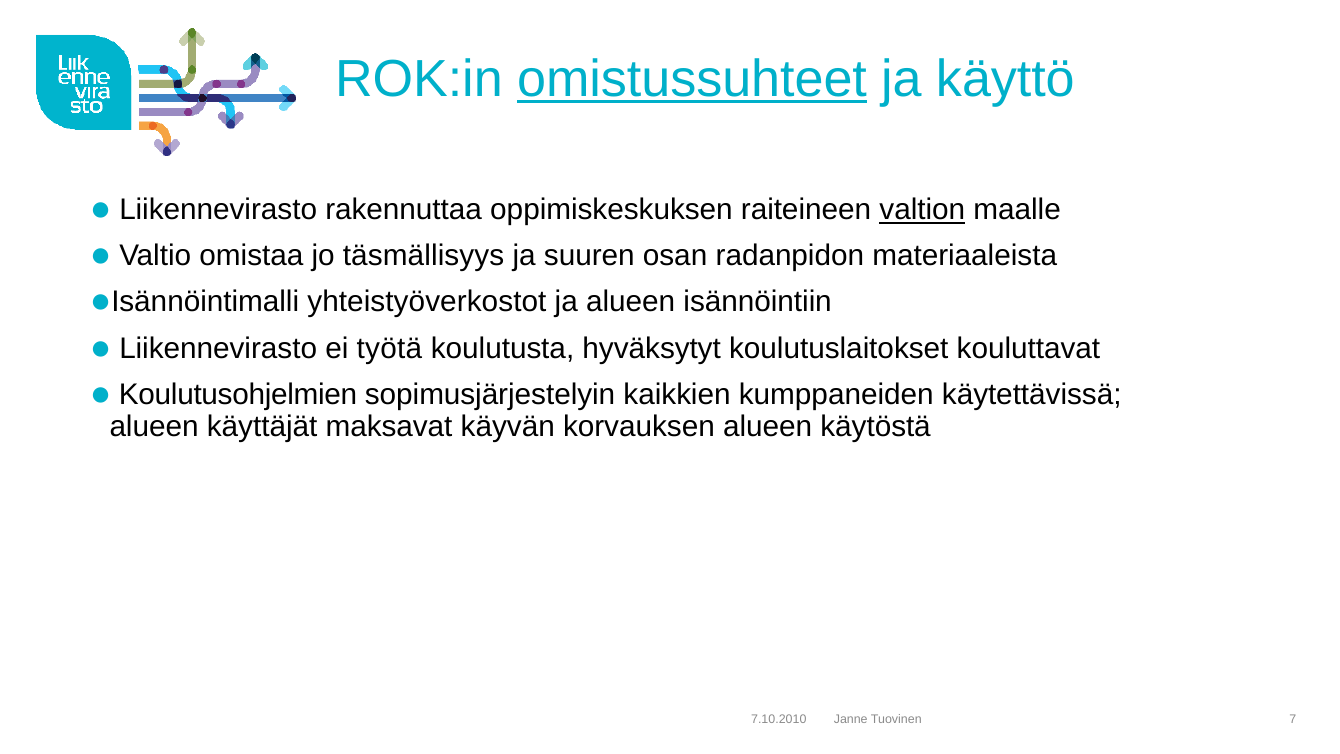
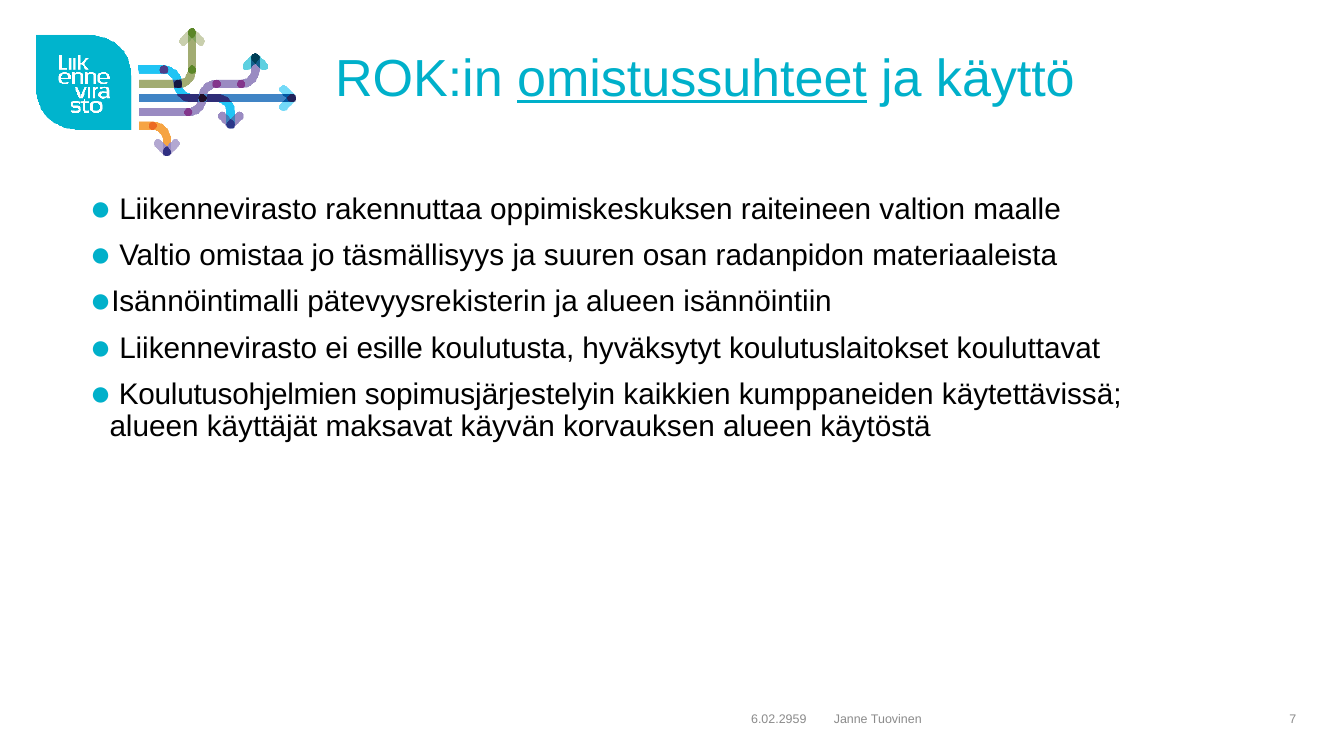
valtion underline: present -> none
yhteistyöverkostot: yhteistyöverkostot -> pätevyysrekisterin
työtä: työtä -> esille
7.10.2010: 7.10.2010 -> 6.02.2959
